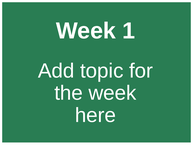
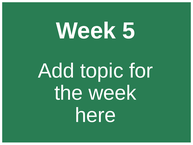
1: 1 -> 5
